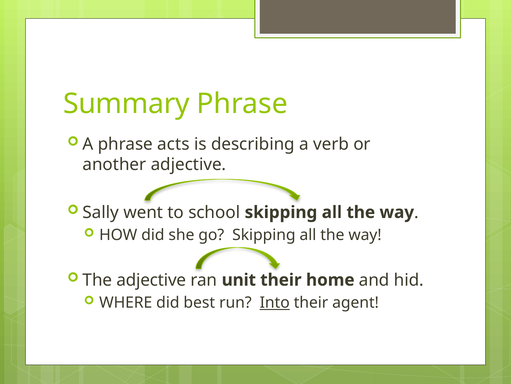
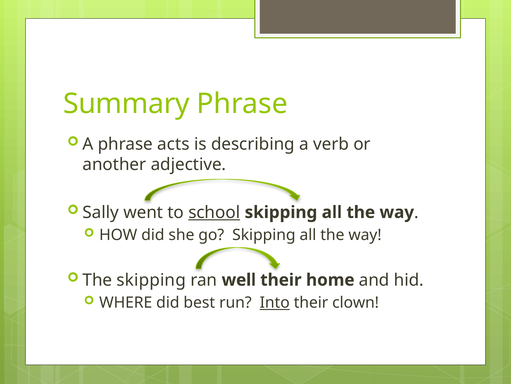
school underline: none -> present
The adjective: adjective -> skipping
unit: unit -> well
agent: agent -> clown
